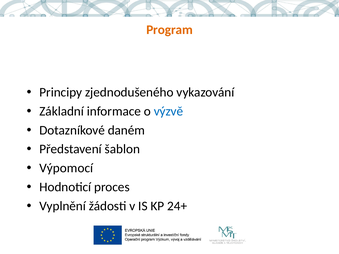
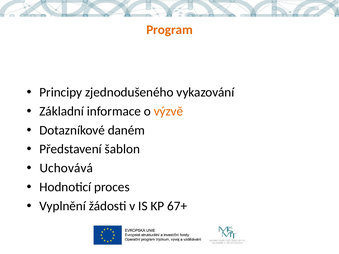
výzvě colour: blue -> orange
Výpomocí: Výpomocí -> Uchovává
24+: 24+ -> 67+
